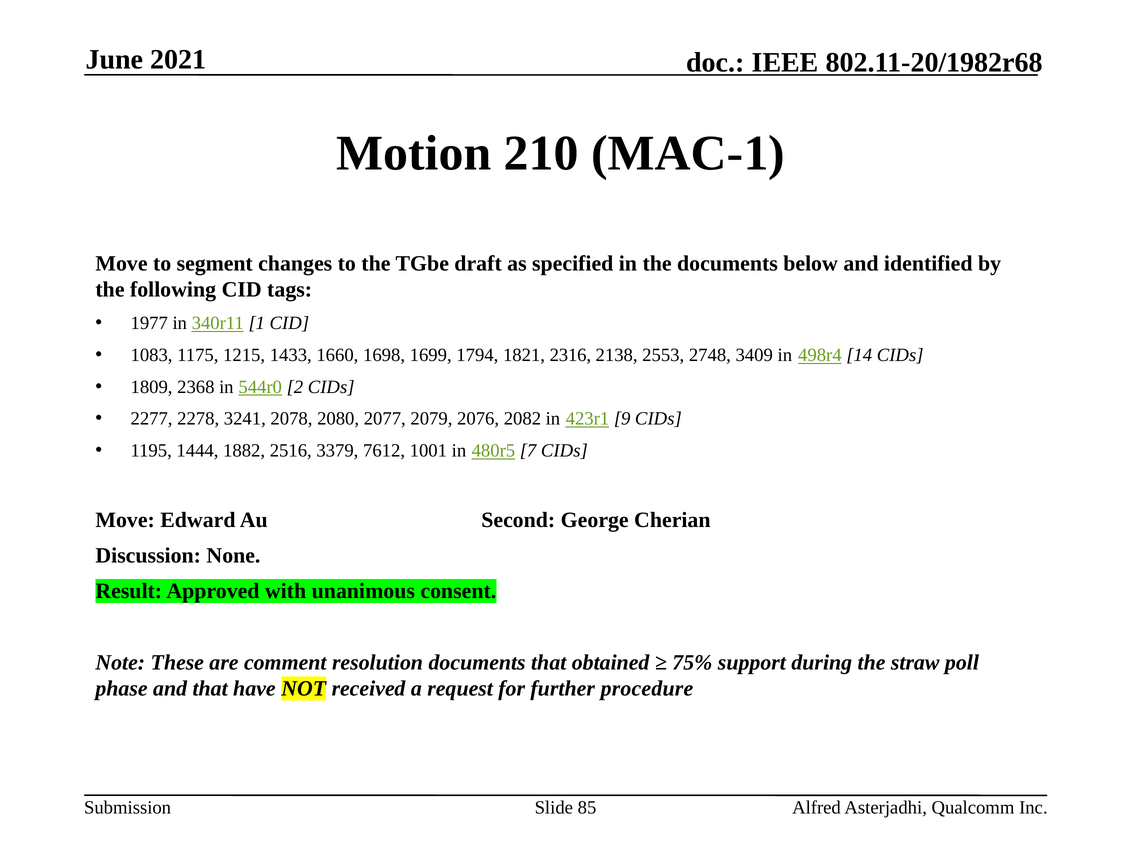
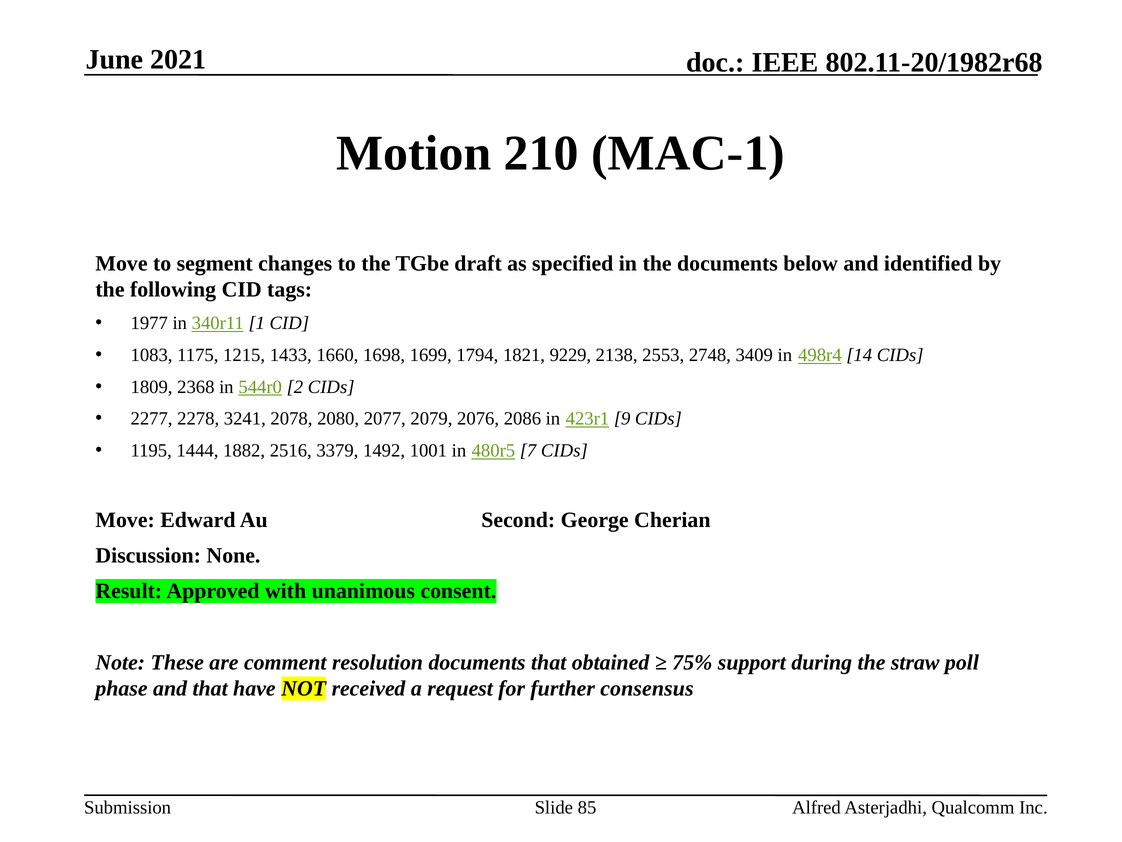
2316: 2316 -> 9229
2082: 2082 -> 2086
7612: 7612 -> 1492
procedure: procedure -> consensus
